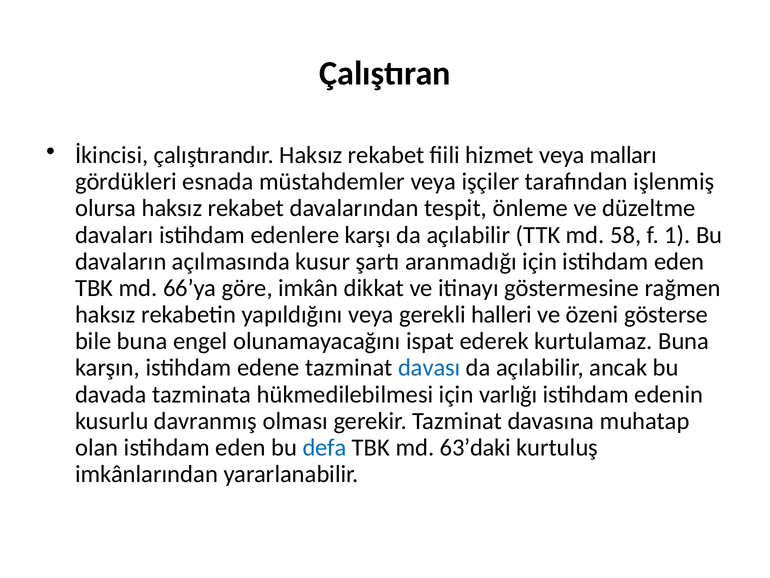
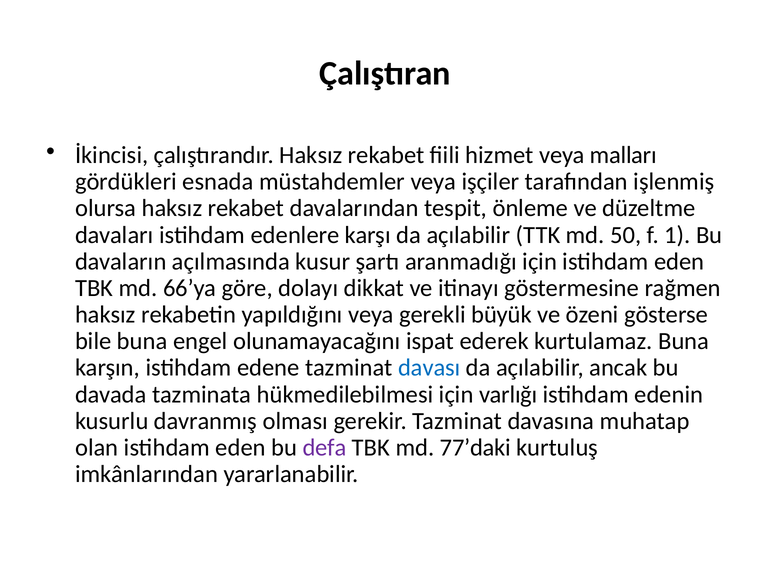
58: 58 -> 50
imkân: imkân -> dolayı
halleri: halleri -> büyük
defa colour: blue -> purple
63’daki: 63’daki -> 77’daki
